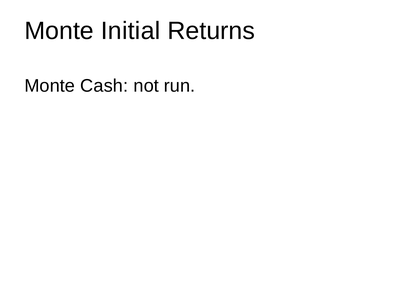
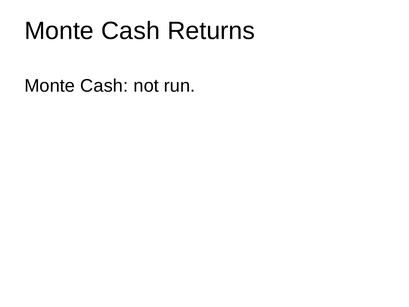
Initial at (131, 31): Initial -> Cash
